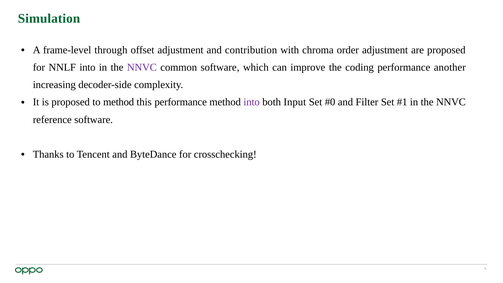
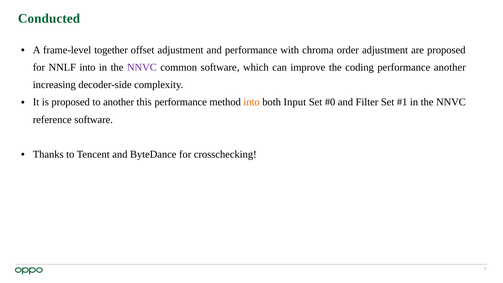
Simulation: Simulation -> Conducted
through: through -> together
and contribution: contribution -> performance
to method: method -> another
into at (252, 102) colour: purple -> orange
